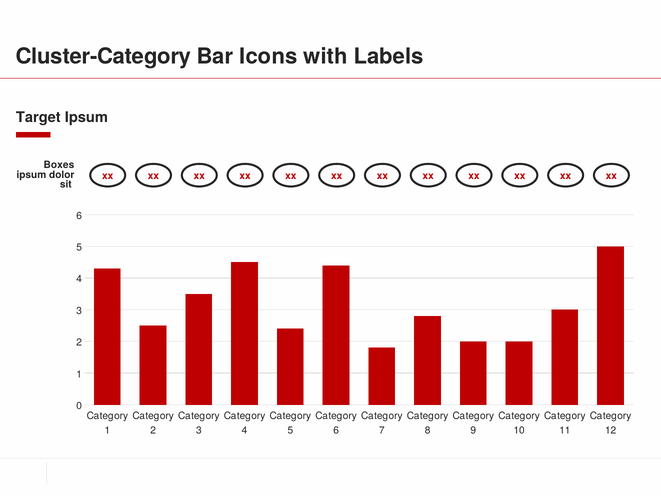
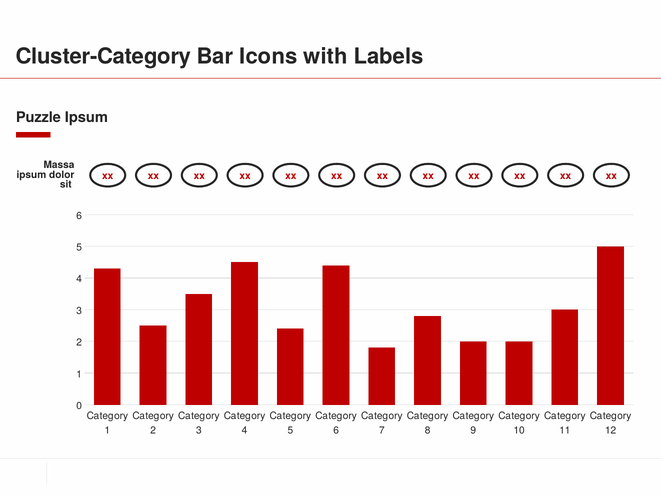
Target: Target -> Puzzle
Boxes: Boxes -> Massa
